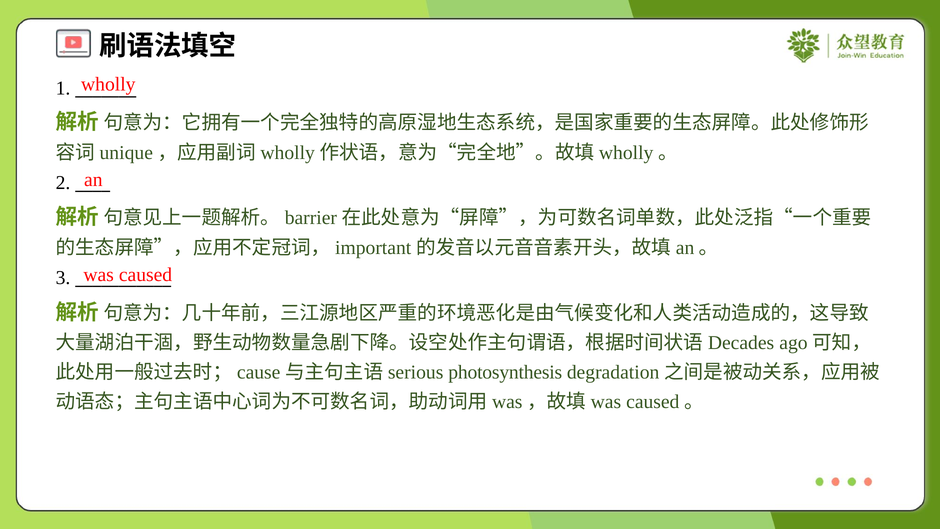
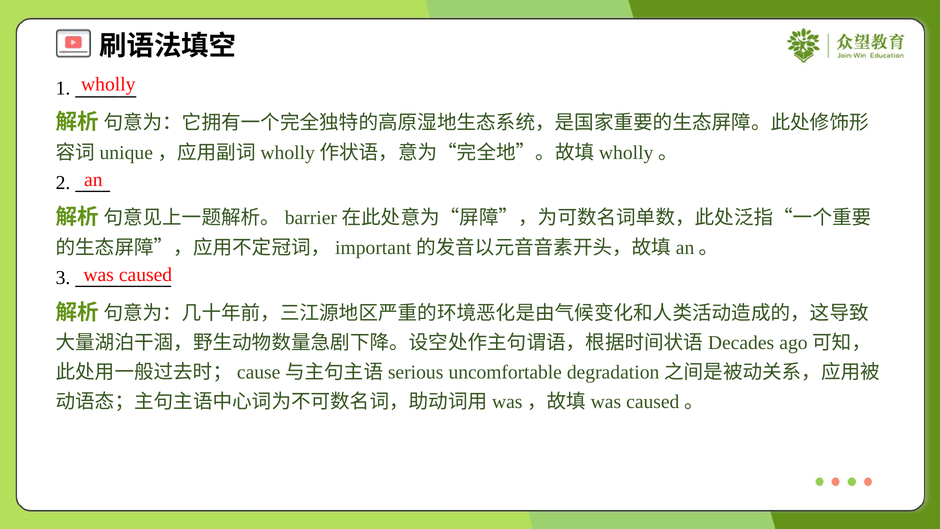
photosynthesis: photosynthesis -> uncomfortable
